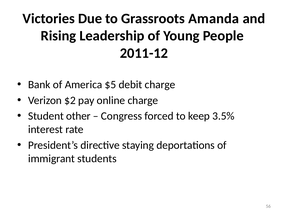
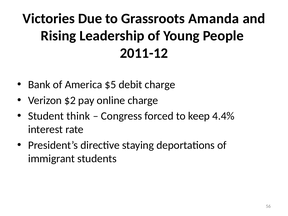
other: other -> think
3.5%: 3.5% -> 4.4%
